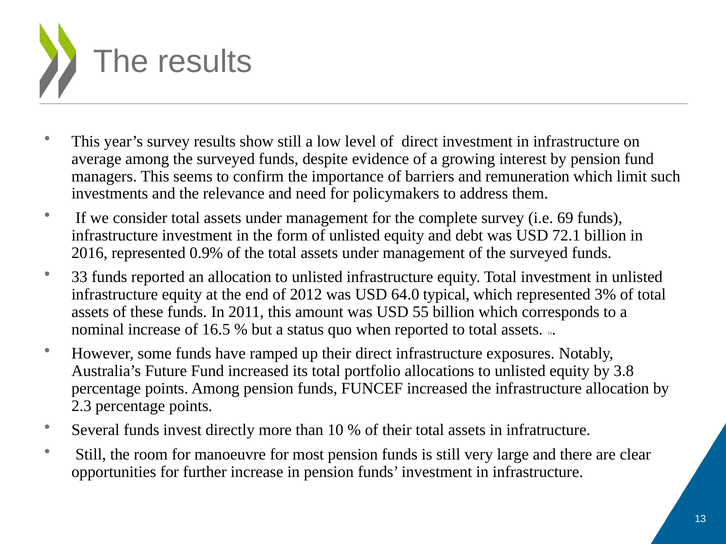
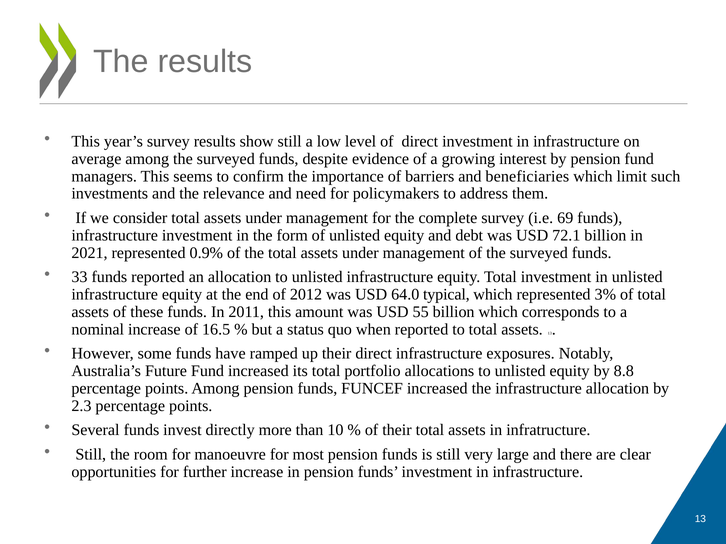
remuneration: remuneration -> beneficiaries
2016: 2016 -> 2021
3.8: 3.8 -> 8.8
